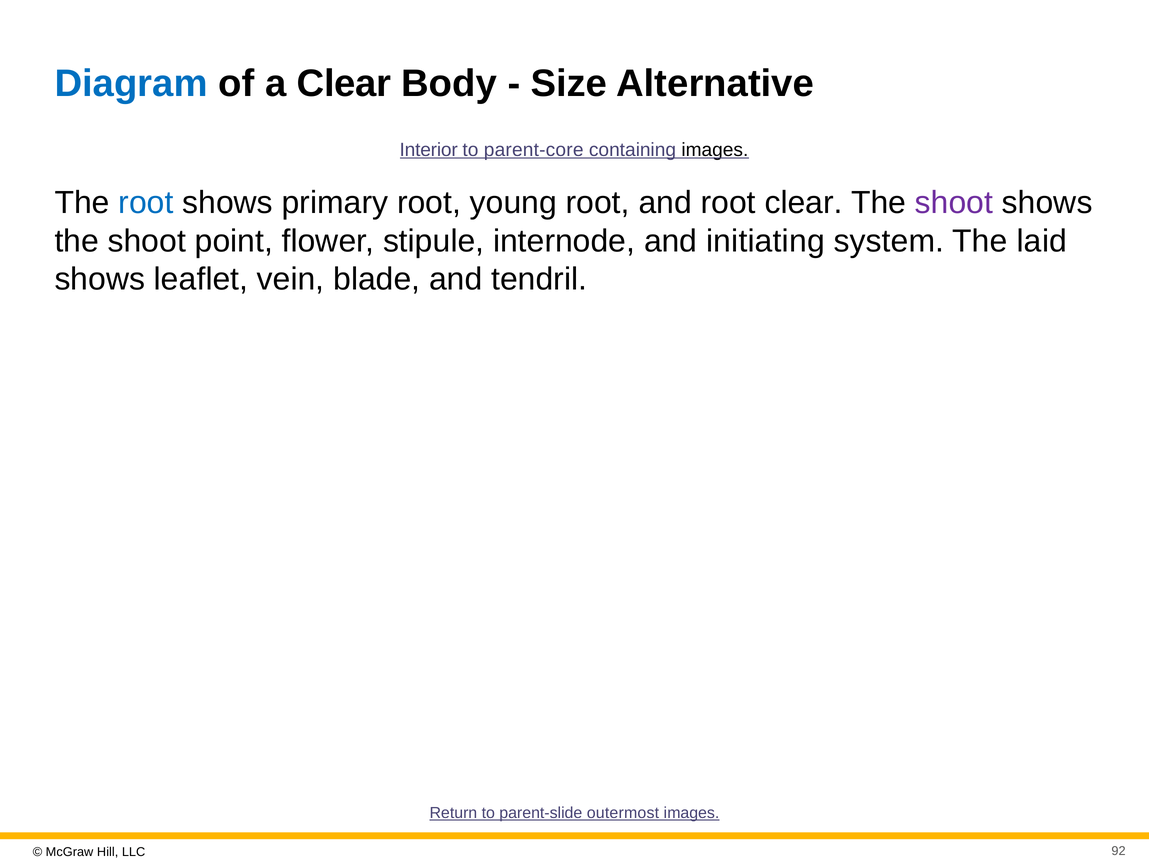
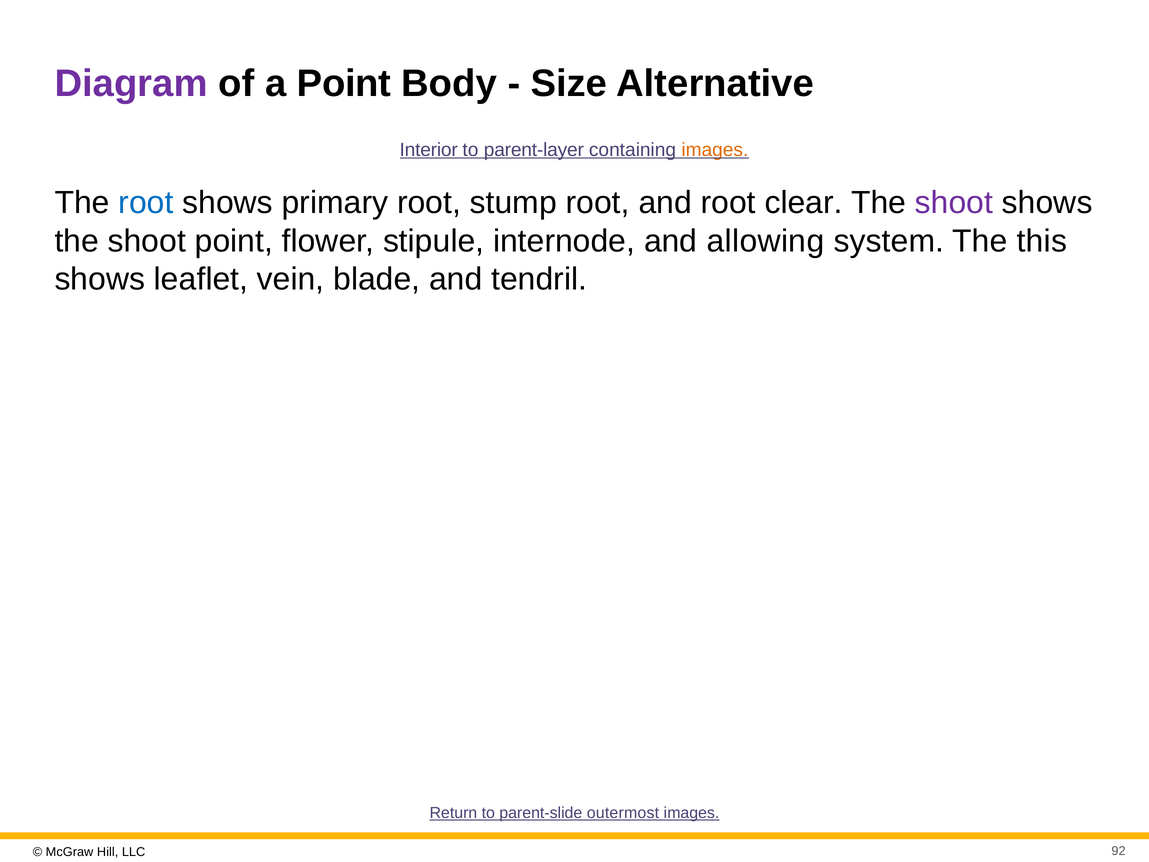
Diagram colour: blue -> purple
a Clear: Clear -> Point
parent-core: parent-core -> parent-layer
images at (715, 150) colour: black -> orange
young: young -> stump
initiating: initiating -> allowing
laid: laid -> this
